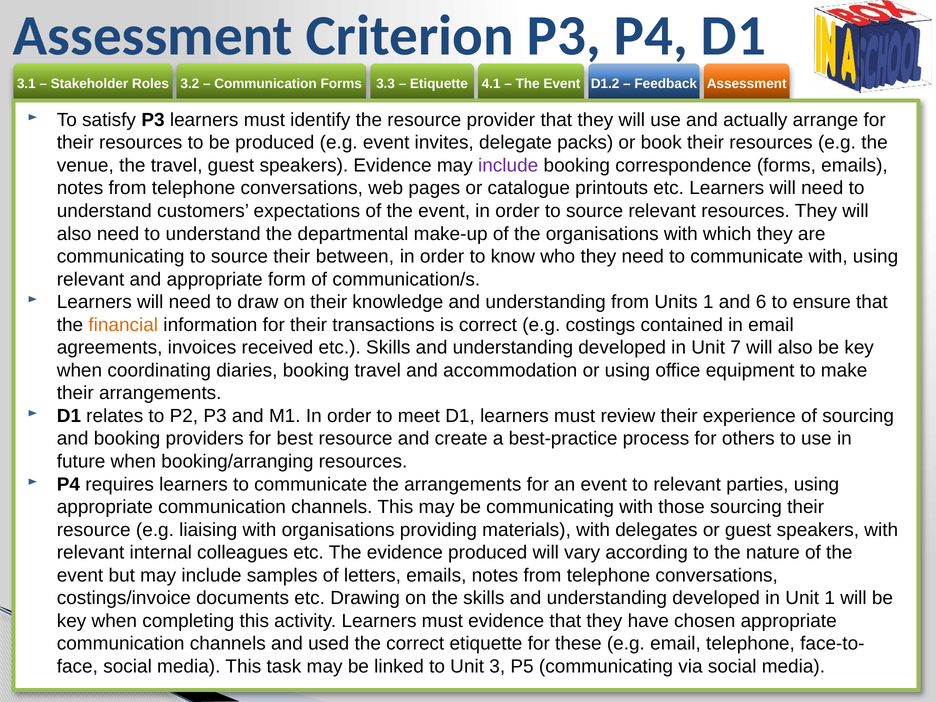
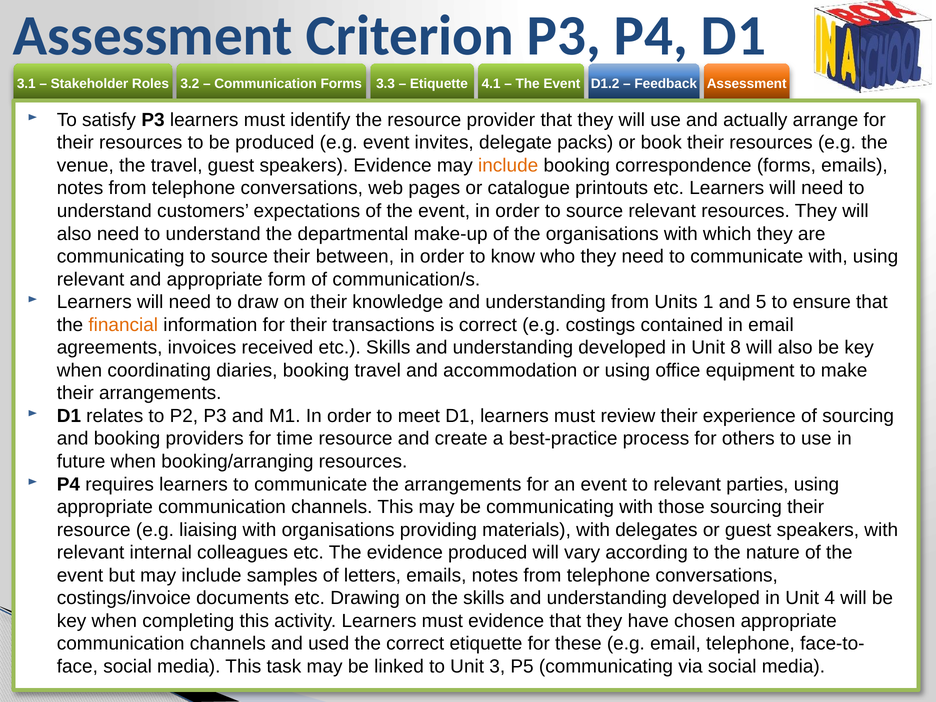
include at (508, 165) colour: purple -> orange
6: 6 -> 5
7: 7 -> 8
best: best -> time
Unit 1: 1 -> 4
